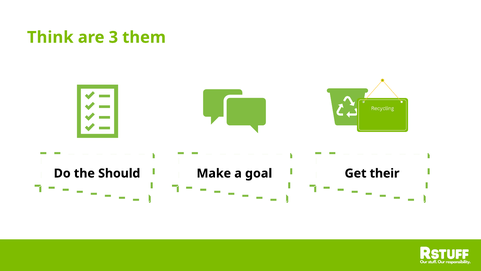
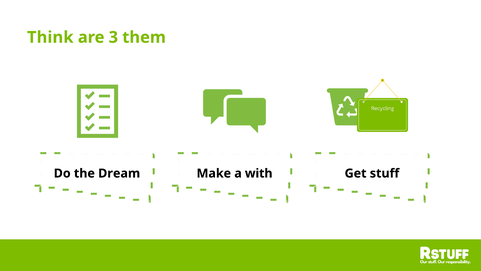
Should: Should -> Dream
goal: goal -> with
their: their -> stuff
